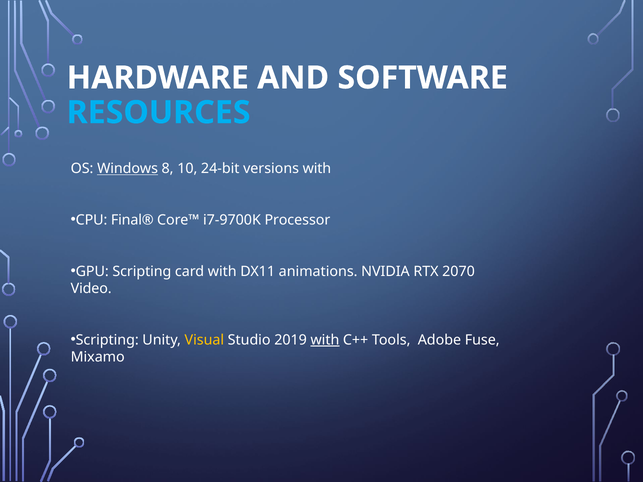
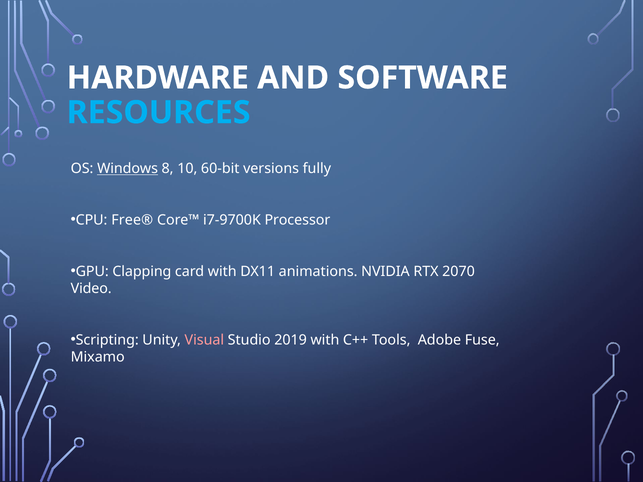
24-bit: 24-bit -> 60-bit
versions with: with -> fully
Final®: Final® -> Free®
GPU Scripting: Scripting -> Clapping
Visual colour: yellow -> pink
with at (325, 340) underline: present -> none
